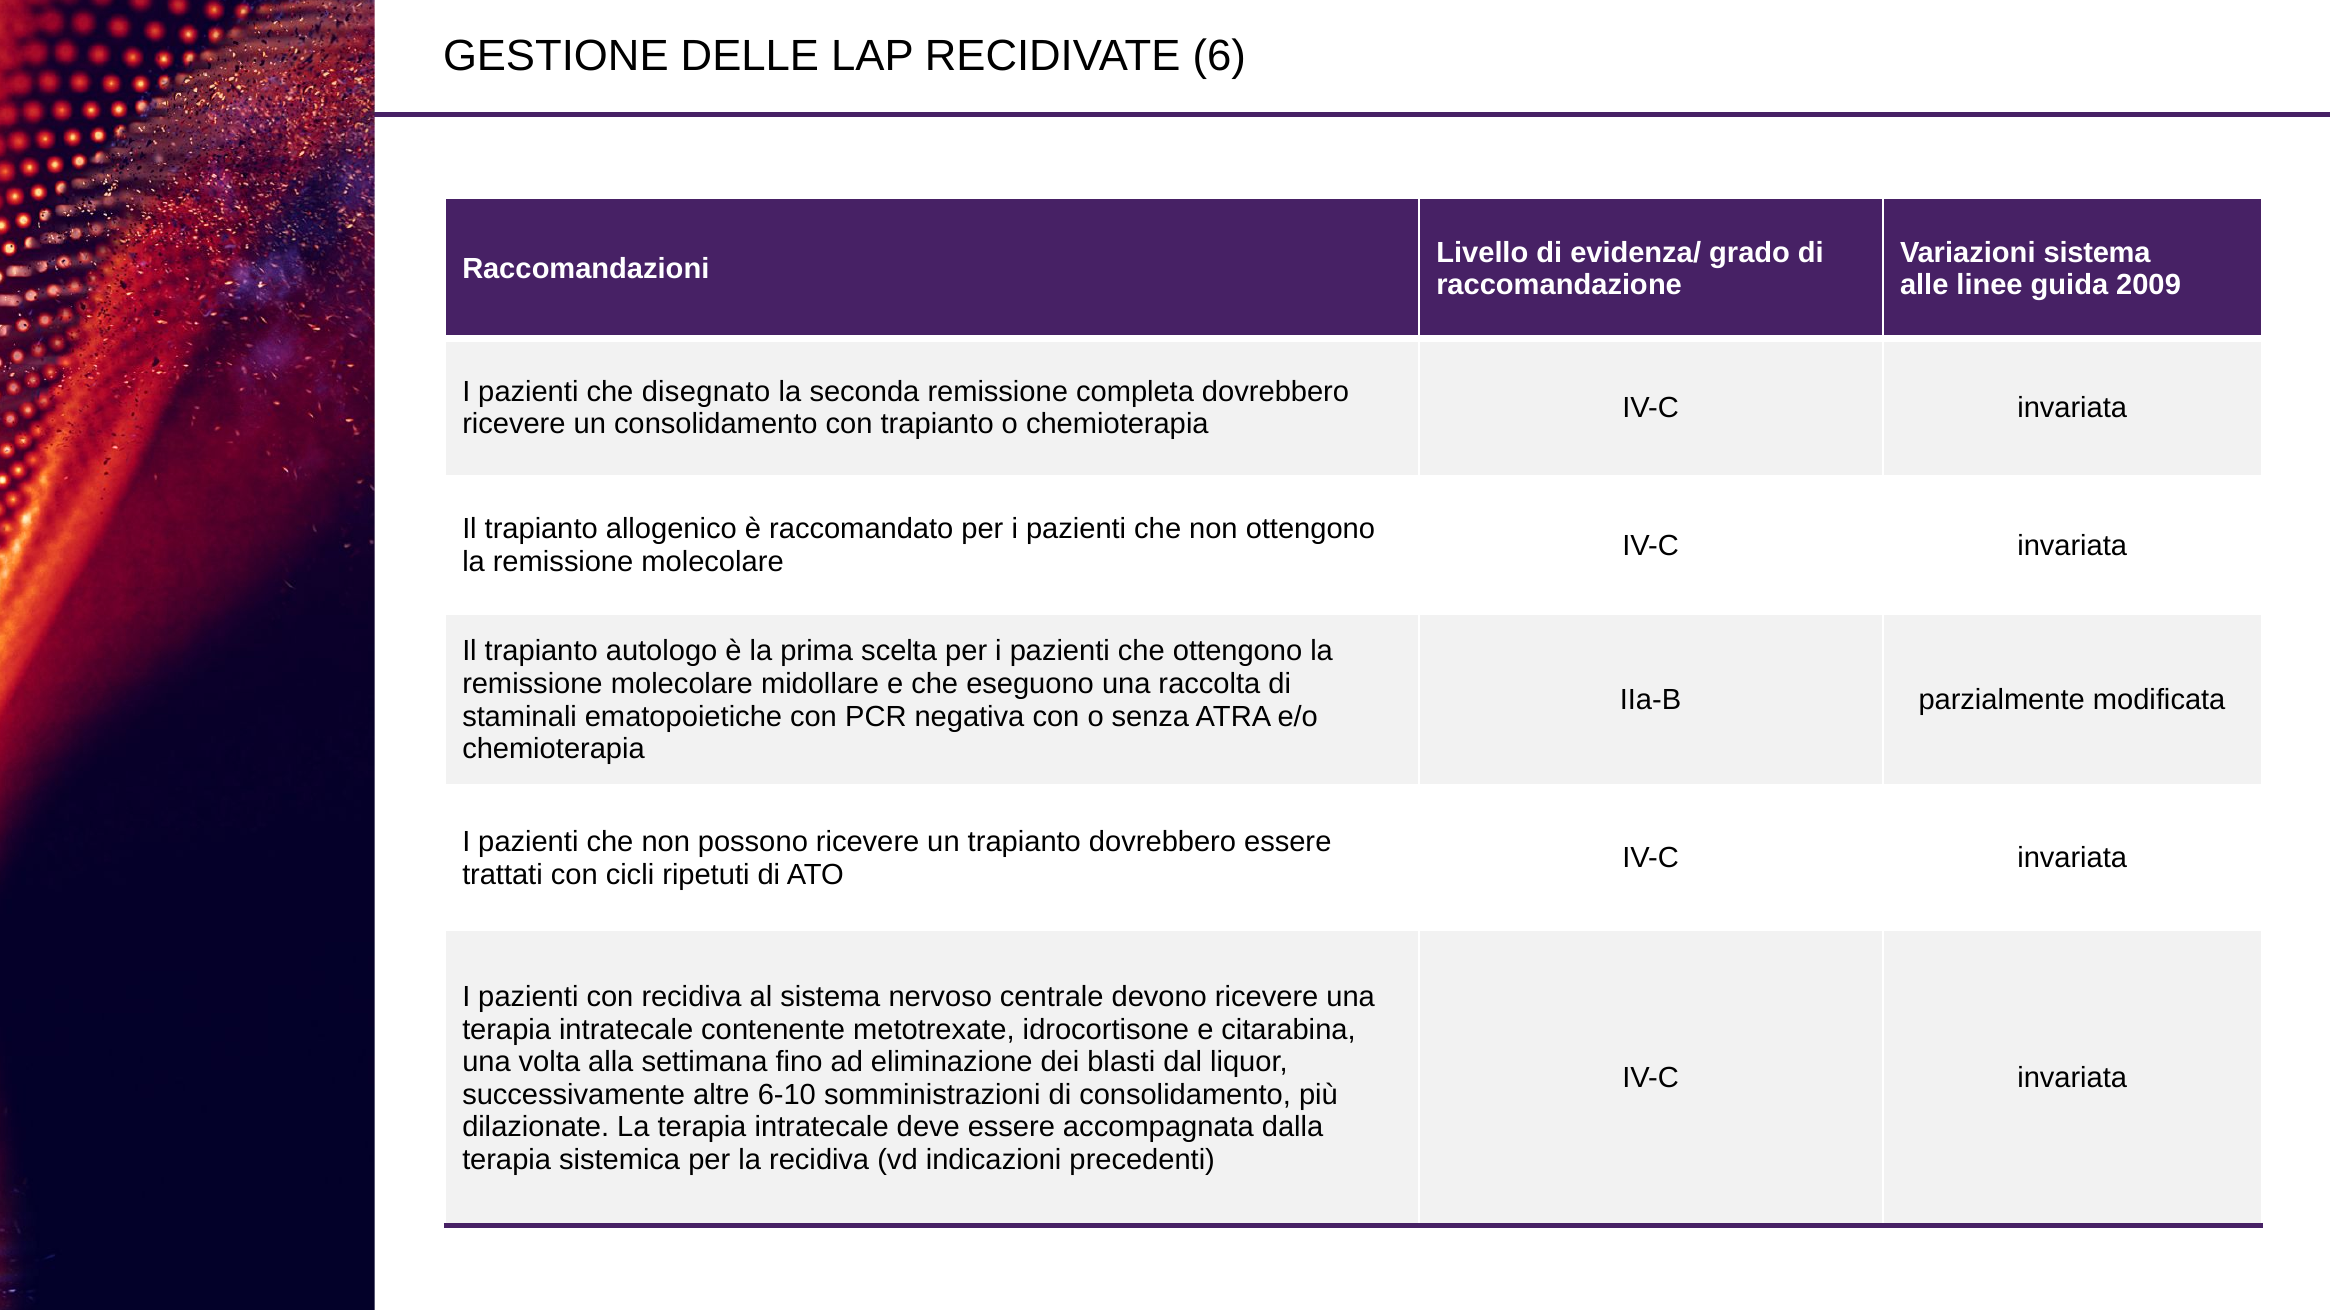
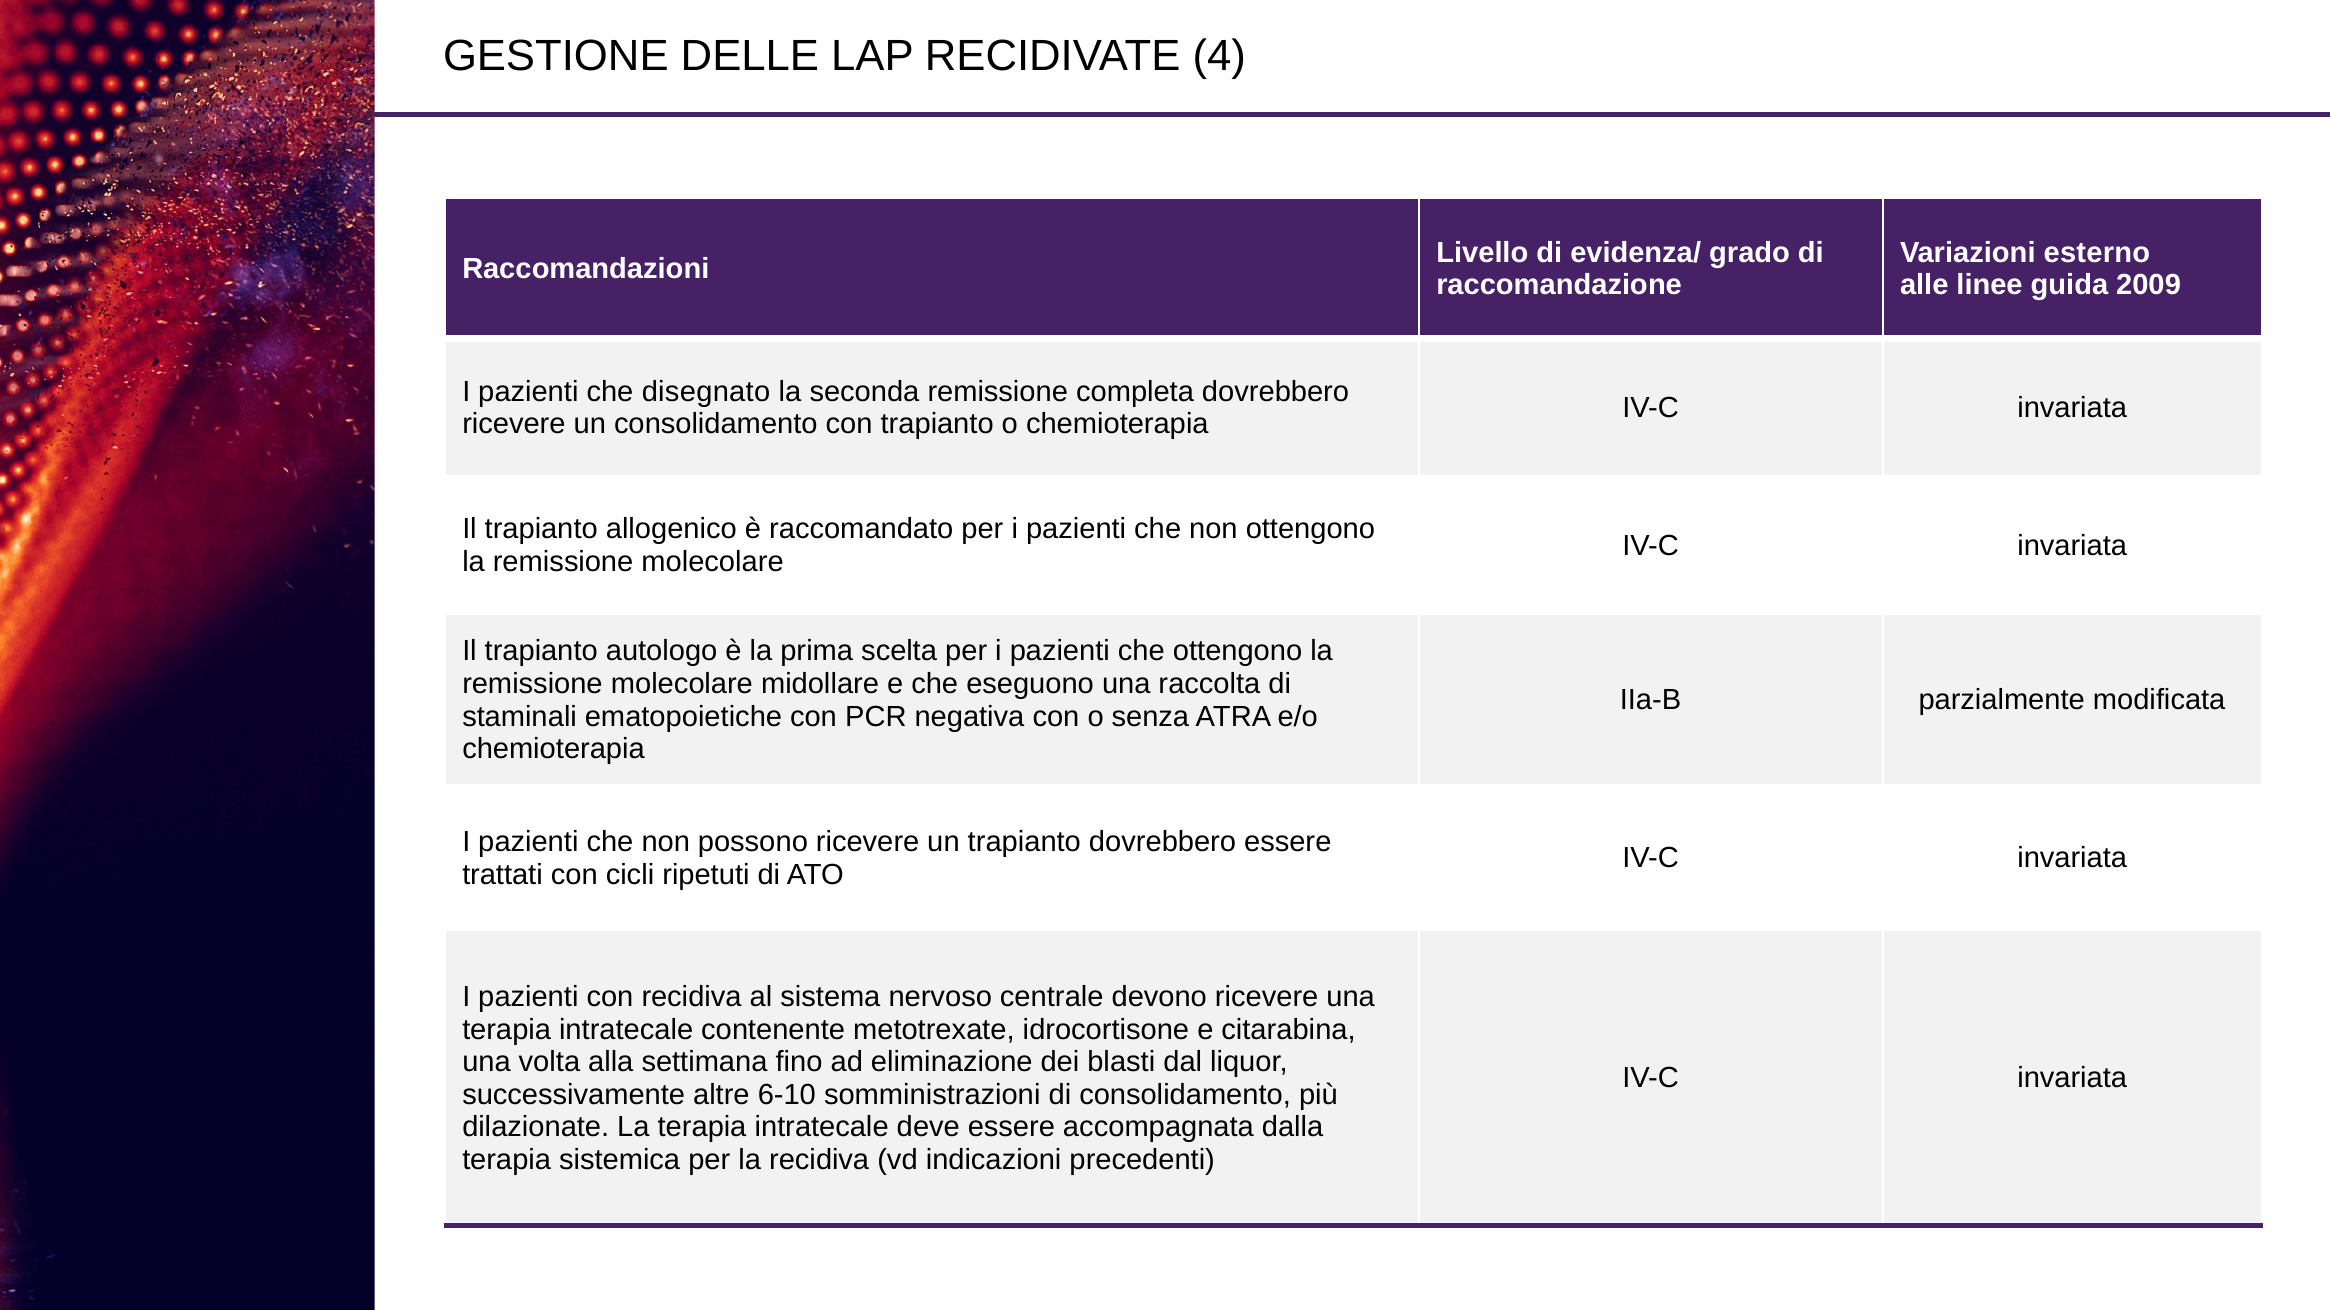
6: 6 -> 4
Variazioni sistema: sistema -> esterno
